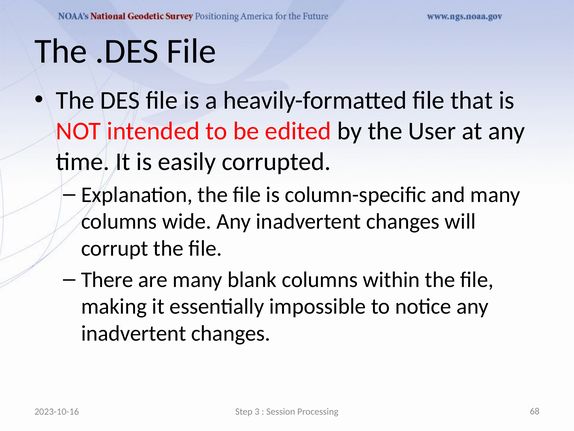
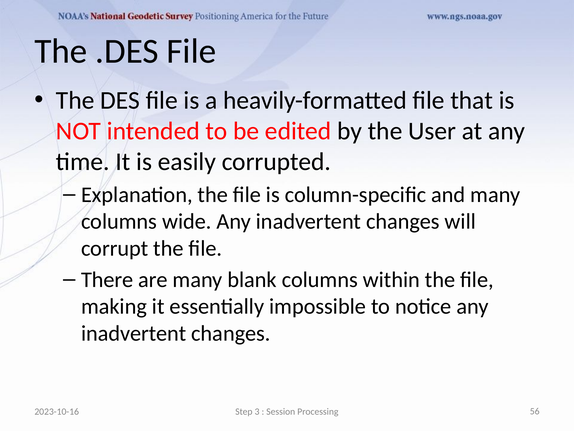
68: 68 -> 56
